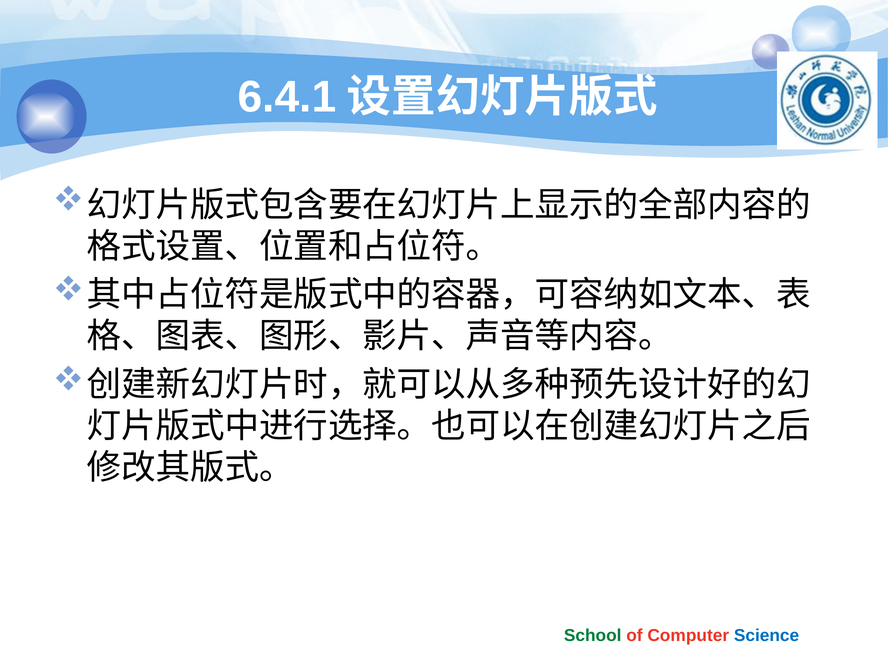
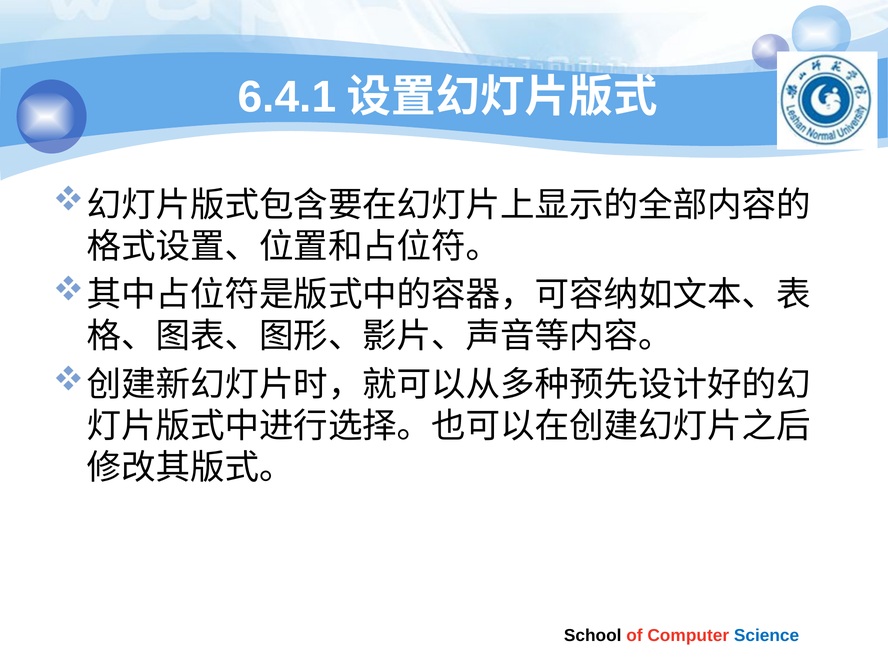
School colour: green -> black
